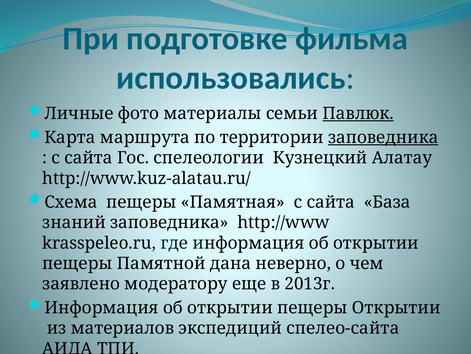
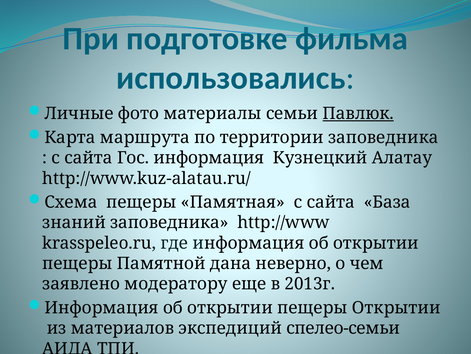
заповедника at (383, 137) underline: present -> none
Гос спелеологии: спелеологии -> информация
спелео-сайта: спелео-сайта -> спелео-семьи
